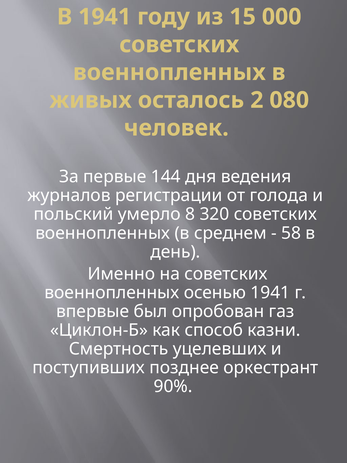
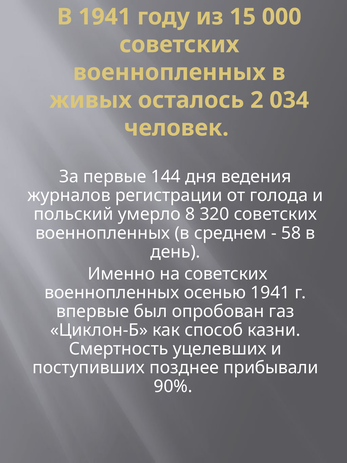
080: 080 -> 034
оркестрант: оркестрант -> прибывали
